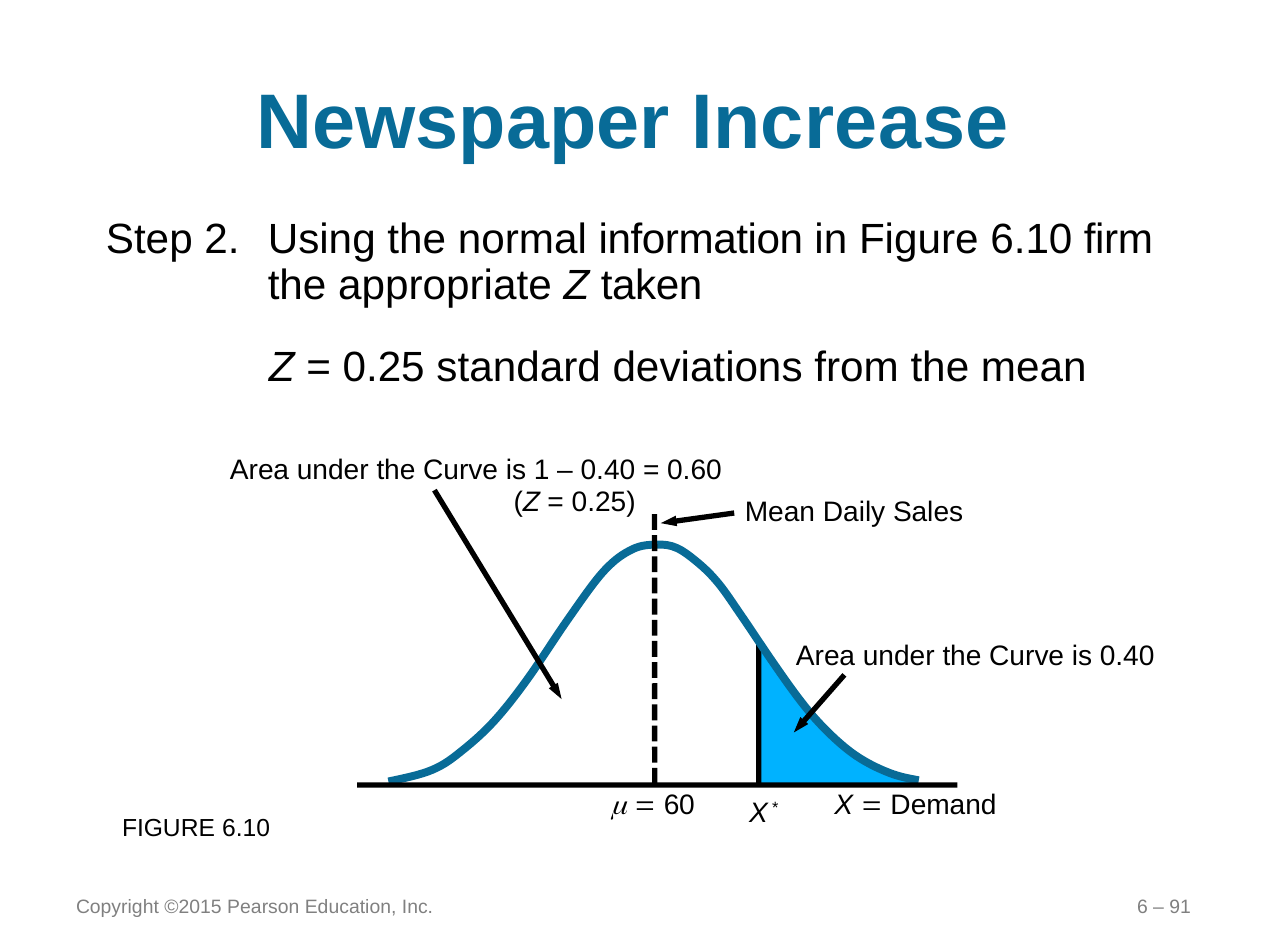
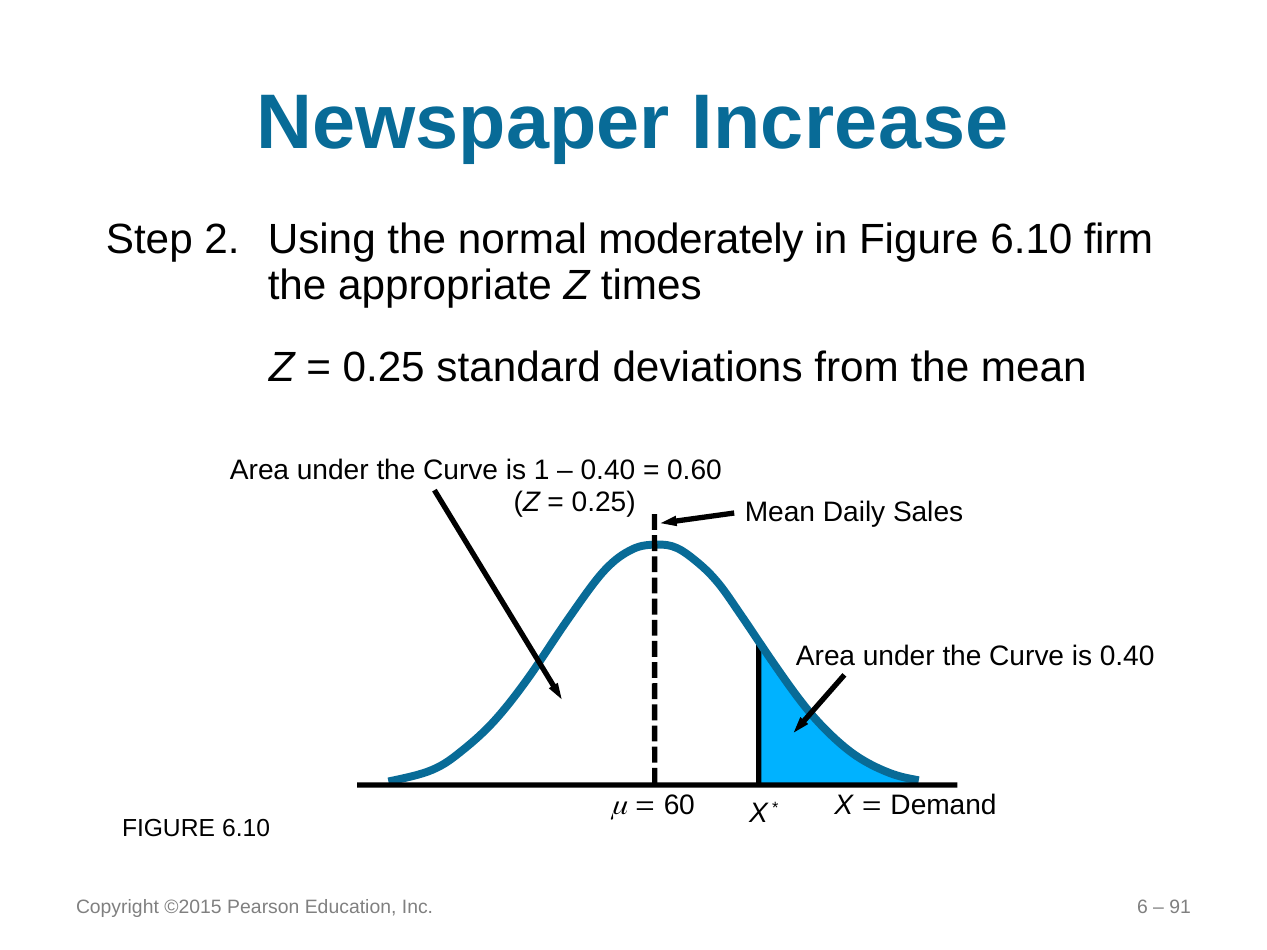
information: information -> moderately
taken: taken -> times
